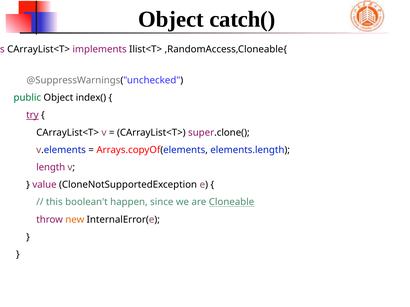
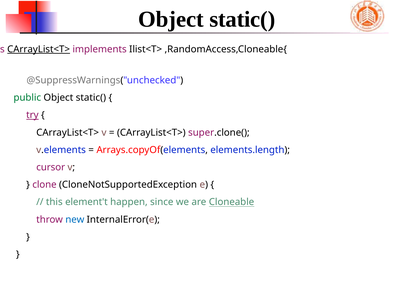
catch( at (242, 19): catch( -> static(
CArrayList<T> at (39, 49) underline: none -> present
index( at (91, 98): index( -> static(
length: length -> cursor
value: value -> clone
boolean't: boolean't -> element't
new colour: orange -> blue
